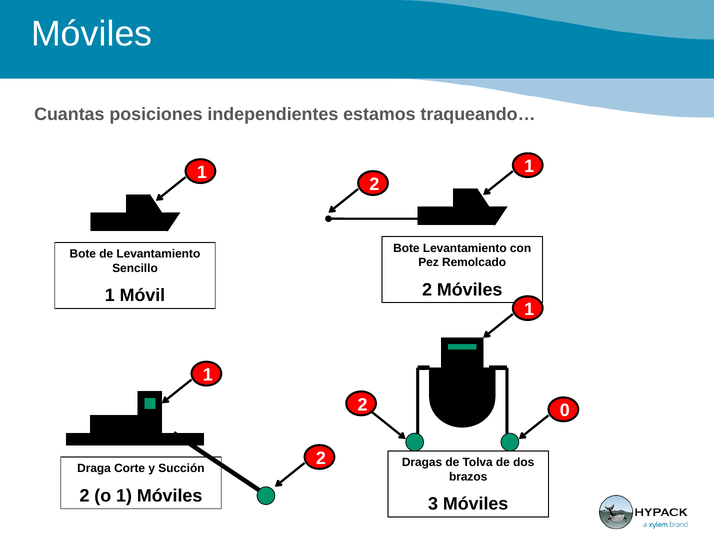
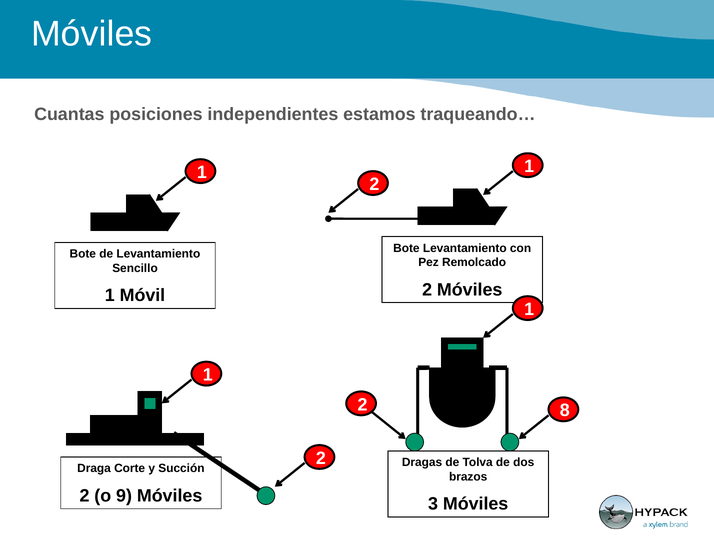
0: 0 -> 8
o 1: 1 -> 9
